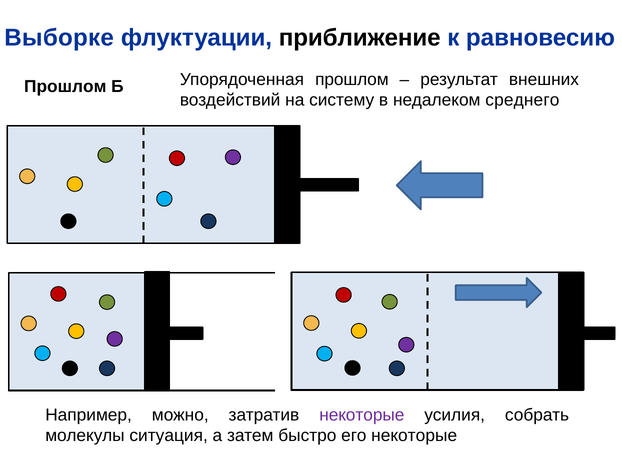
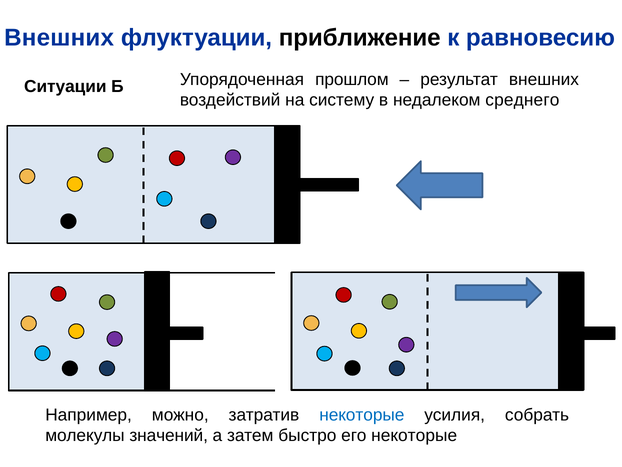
Выборке at (59, 38): Выборке -> Внешних
Прошлом at (65, 86): Прошлом -> Ситуации
некоторые at (362, 414) colour: purple -> blue
ситуация: ситуация -> значений
